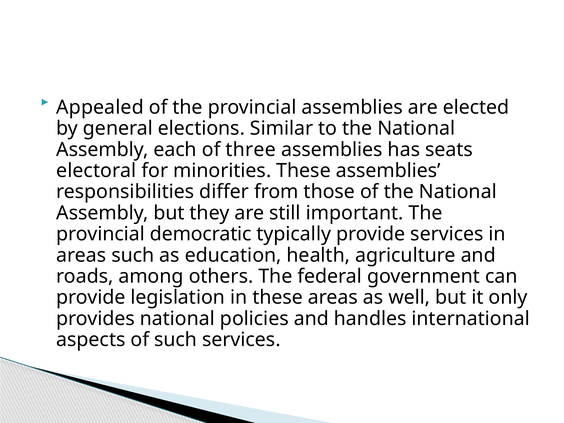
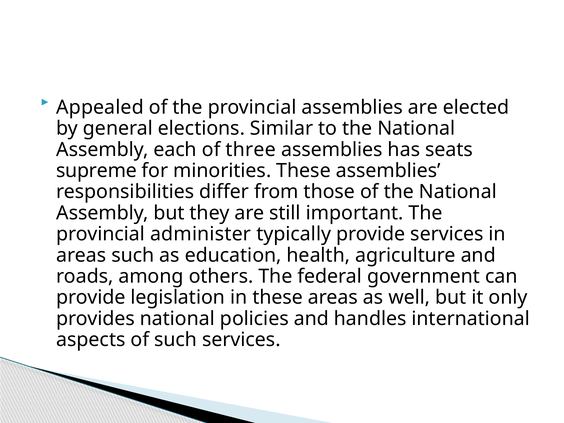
electoral: electoral -> supreme
democratic: democratic -> administer
